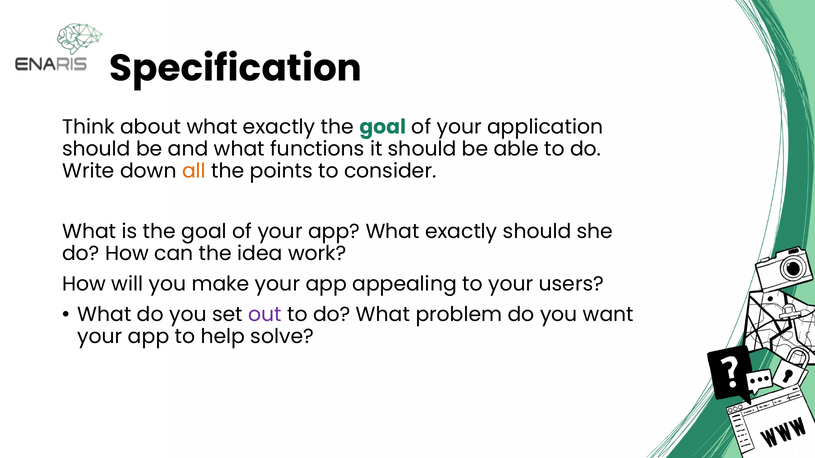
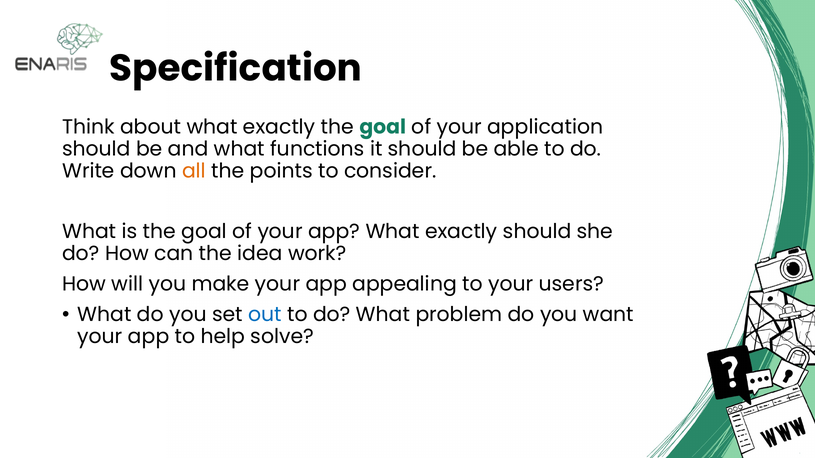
out colour: purple -> blue
